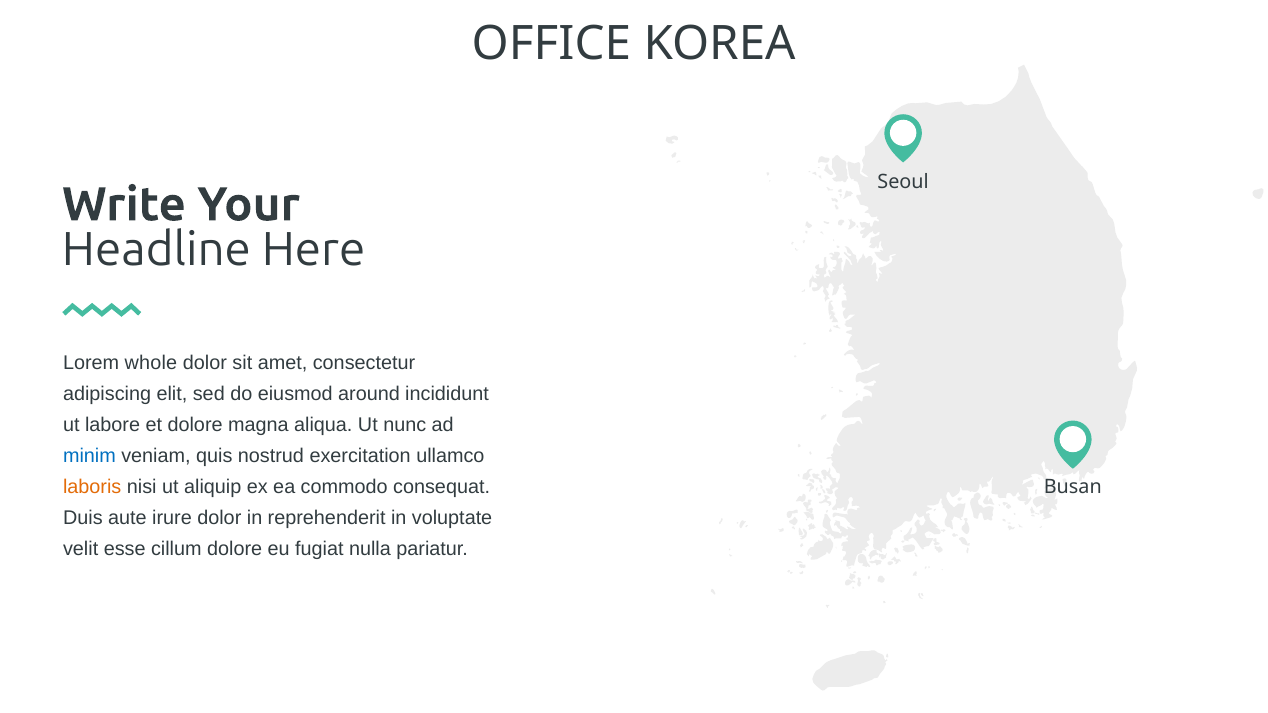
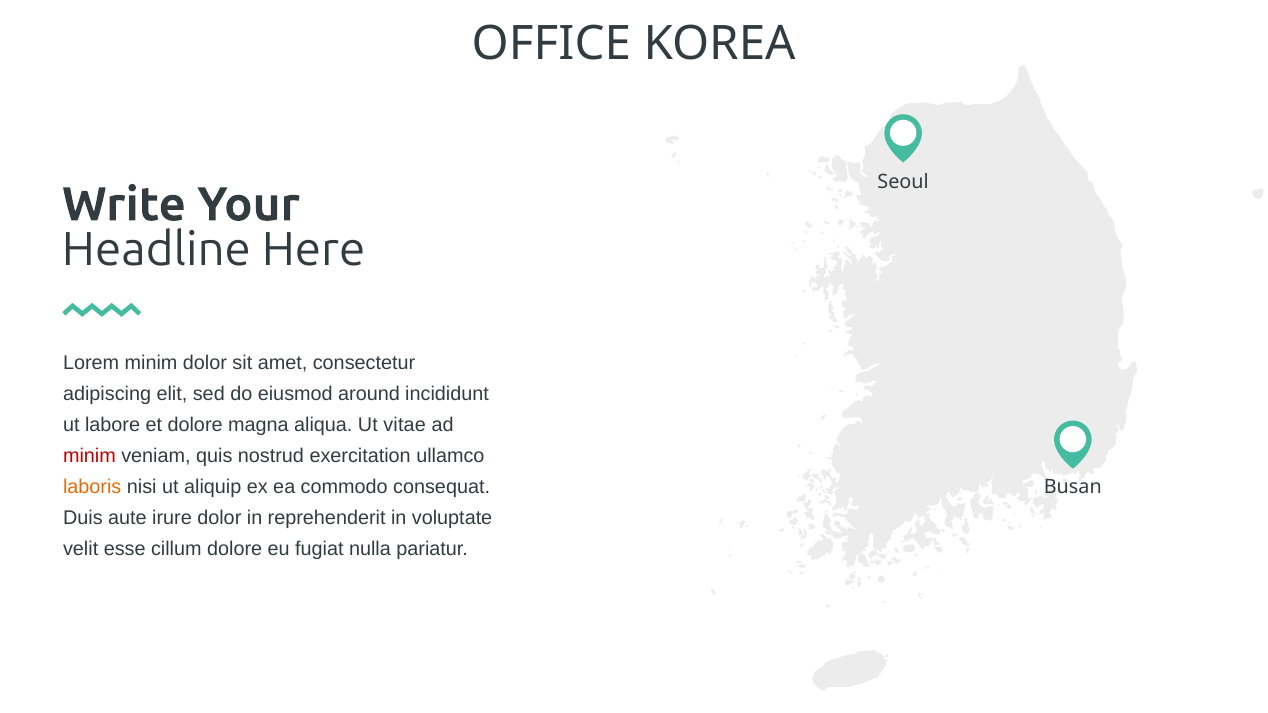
Lorem whole: whole -> minim
nunc: nunc -> vitae
minim at (89, 456) colour: blue -> red
